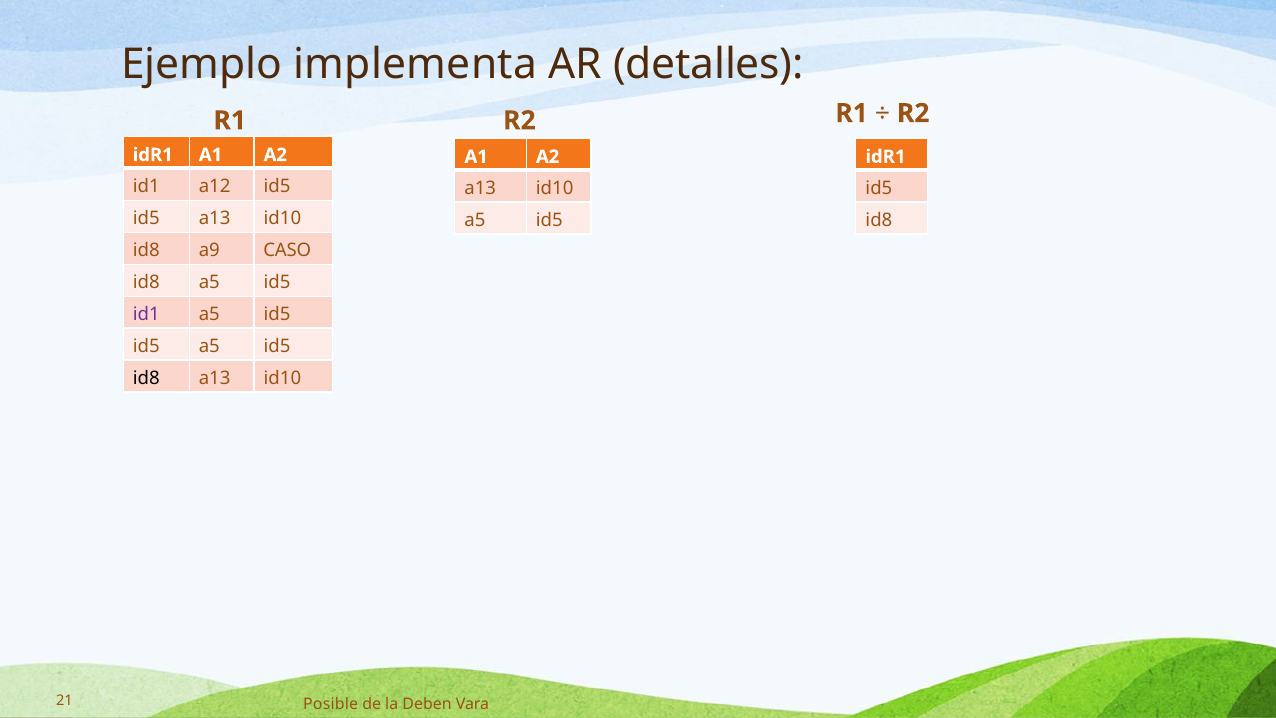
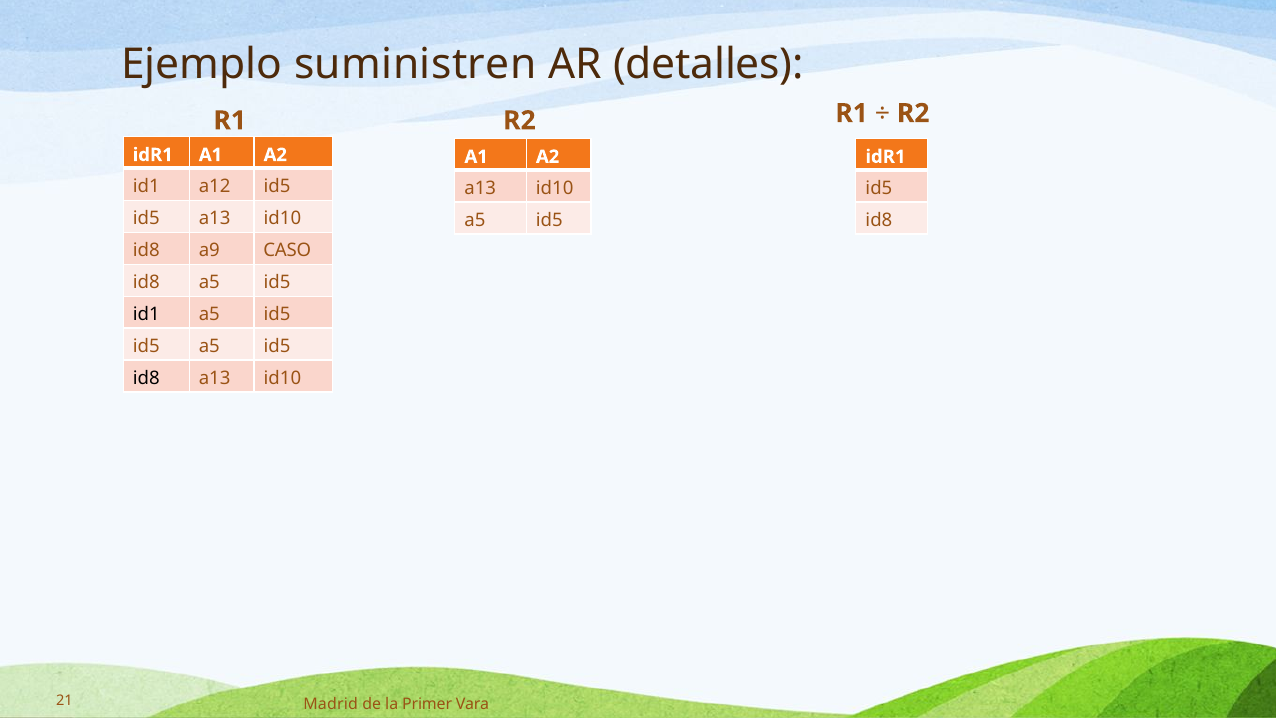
implementa: implementa -> suministren
id1 at (146, 315) colour: purple -> black
Posible: Posible -> Madrid
Deben: Deben -> Primer
